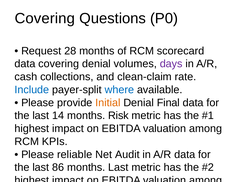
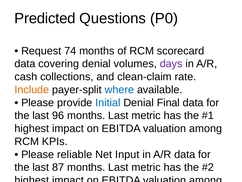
Covering at (45, 18): Covering -> Predicted
28: 28 -> 74
Include colour: blue -> orange
Initial colour: orange -> blue
14: 14 -> 96
Risk at (118, 115): Risk -> Last
Audit: Audit -> Input
86: 86 -> 87
